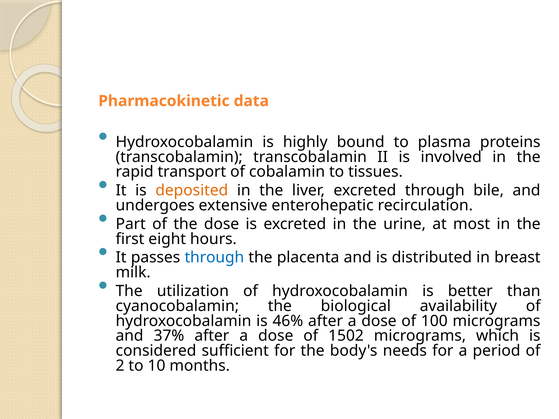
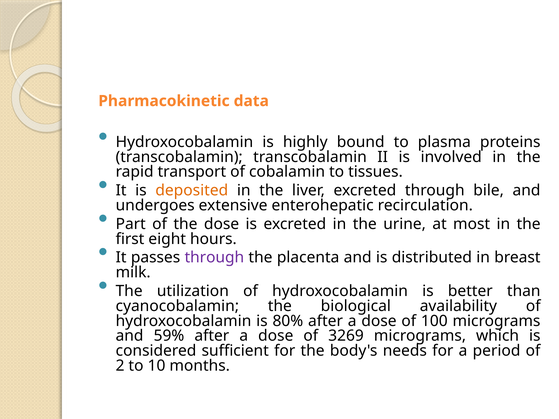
through at (214, 258) colour: blue -> purple
46%: 46% -> 80%
37%: 37% -> 59%
1502: 1502 -> 3269
